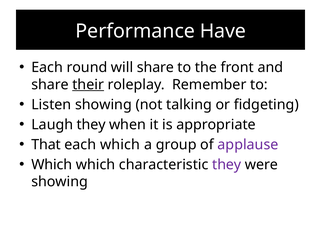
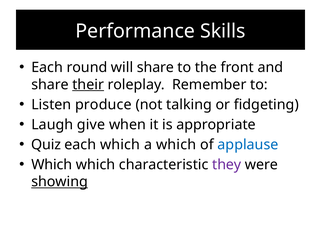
Have: Have -> Skills
Listen showing: showing -> produce
Laugh they: they -> give
That: That -> Quiz
a group: group -> which
applause colour: purple -> blue
showing at (60, 182) underline: none -> present
